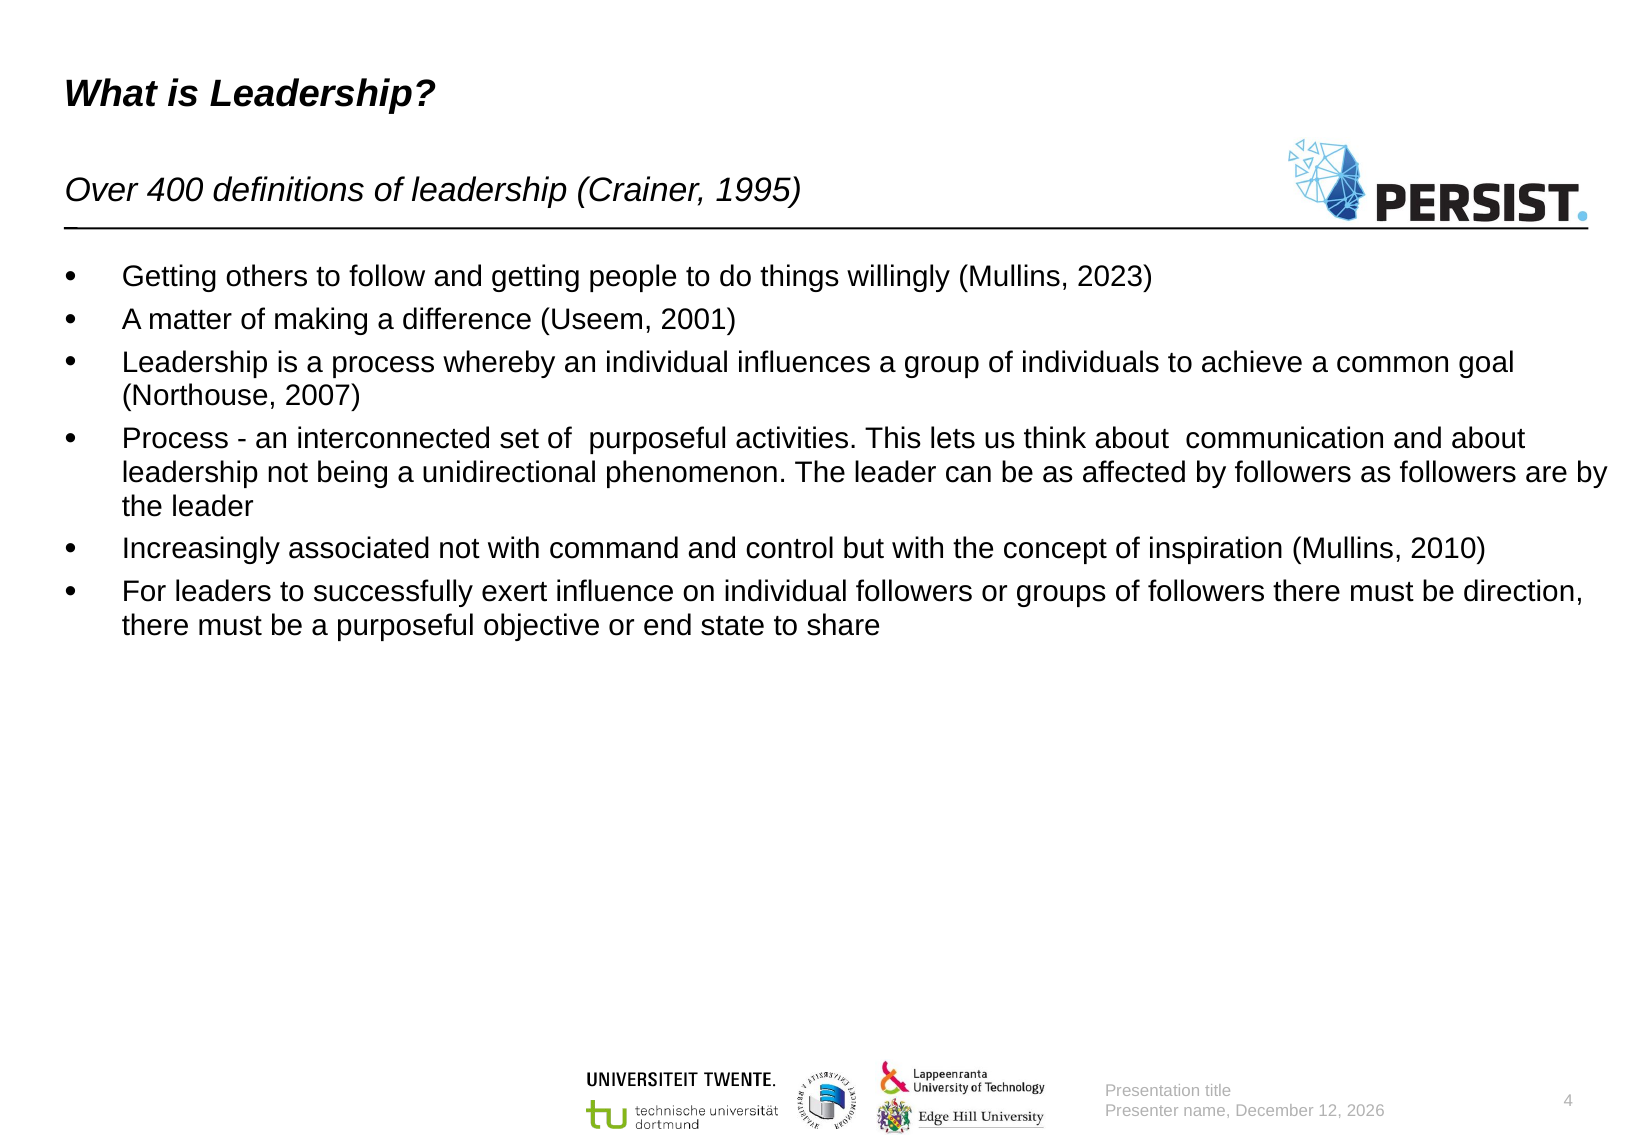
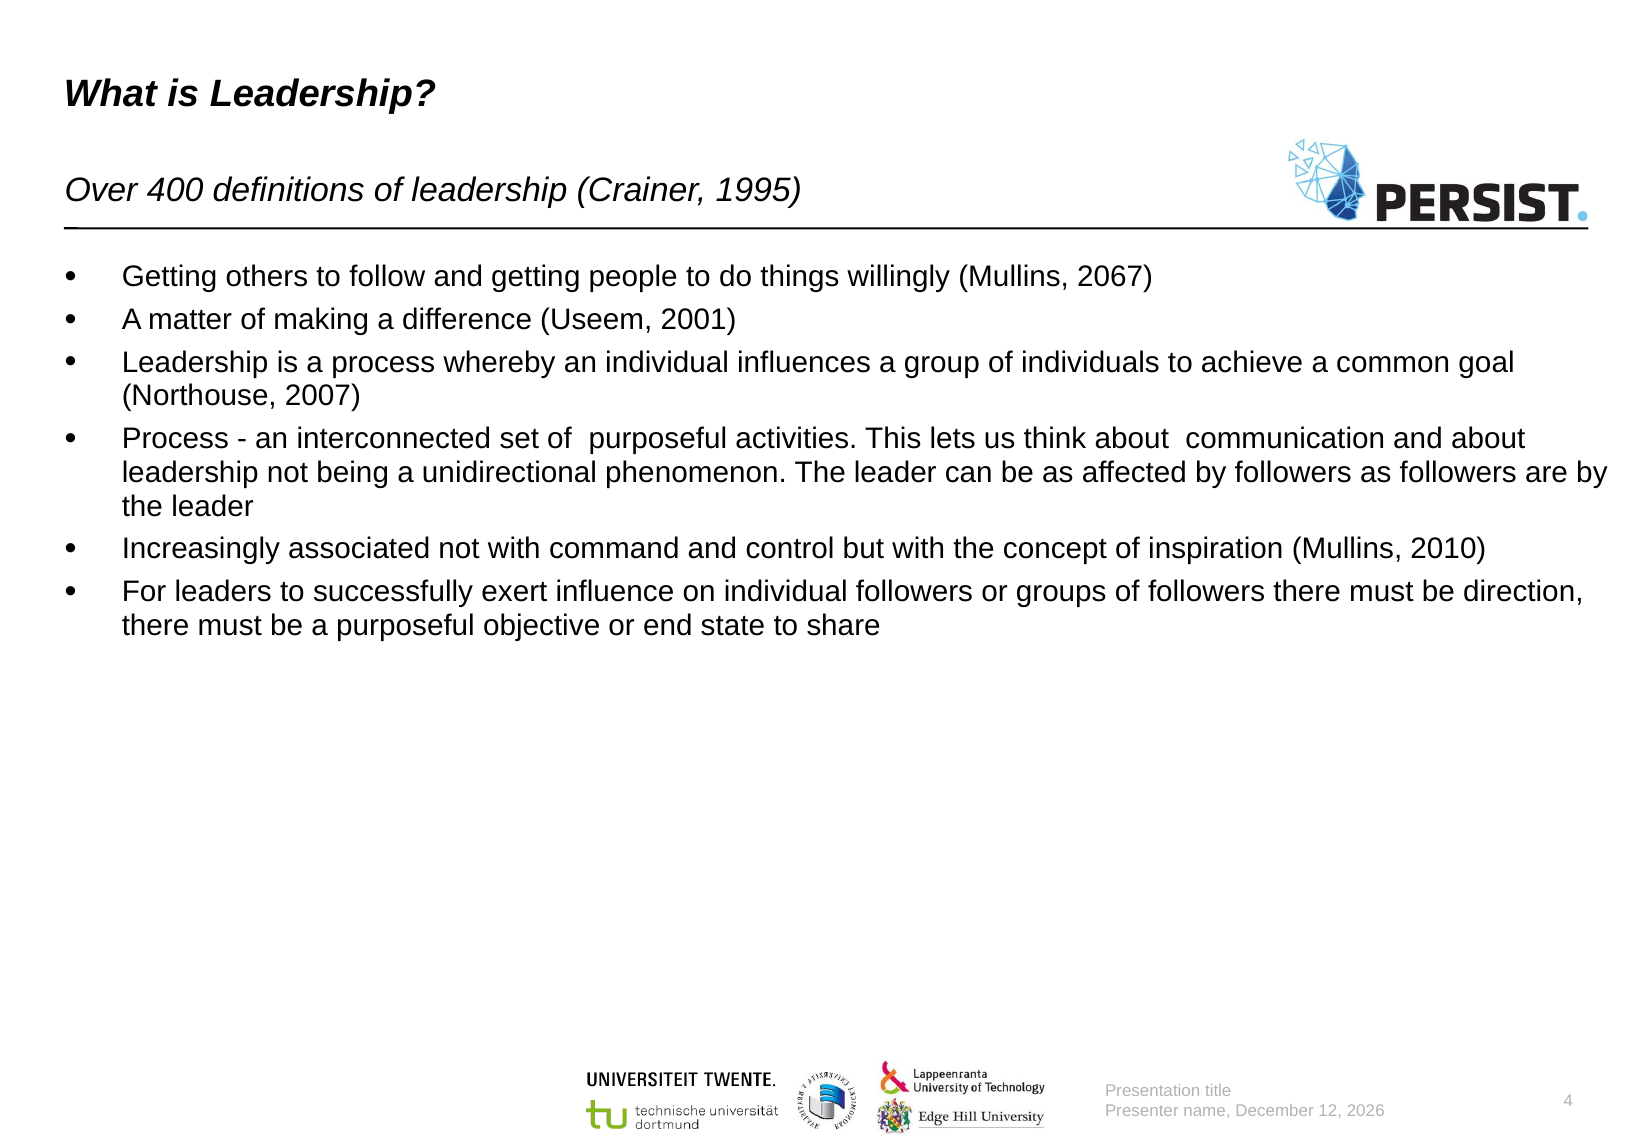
2023: 2023 -> 2067
